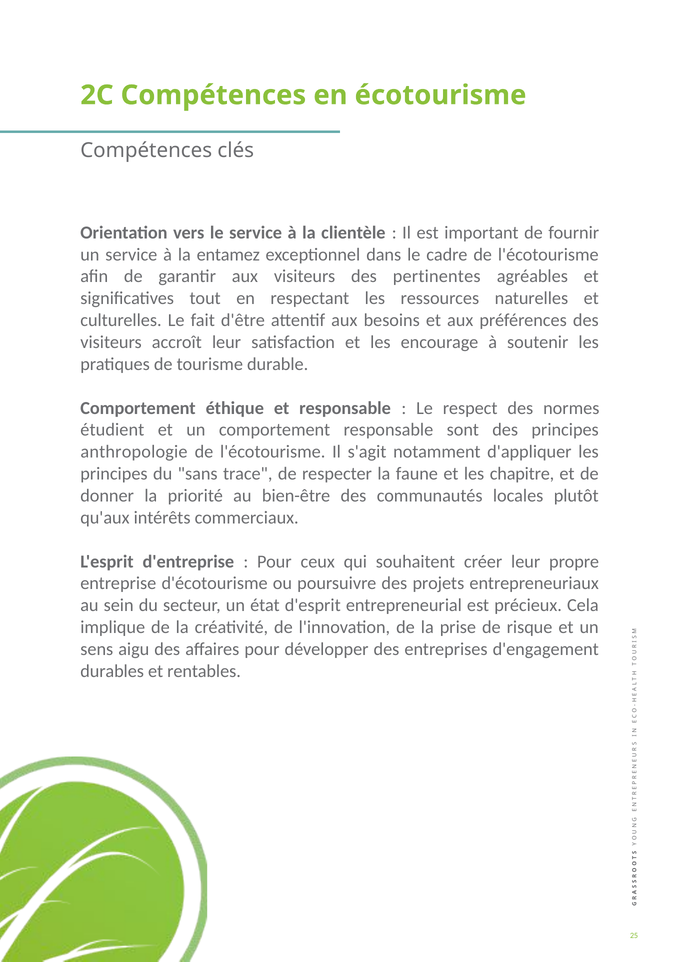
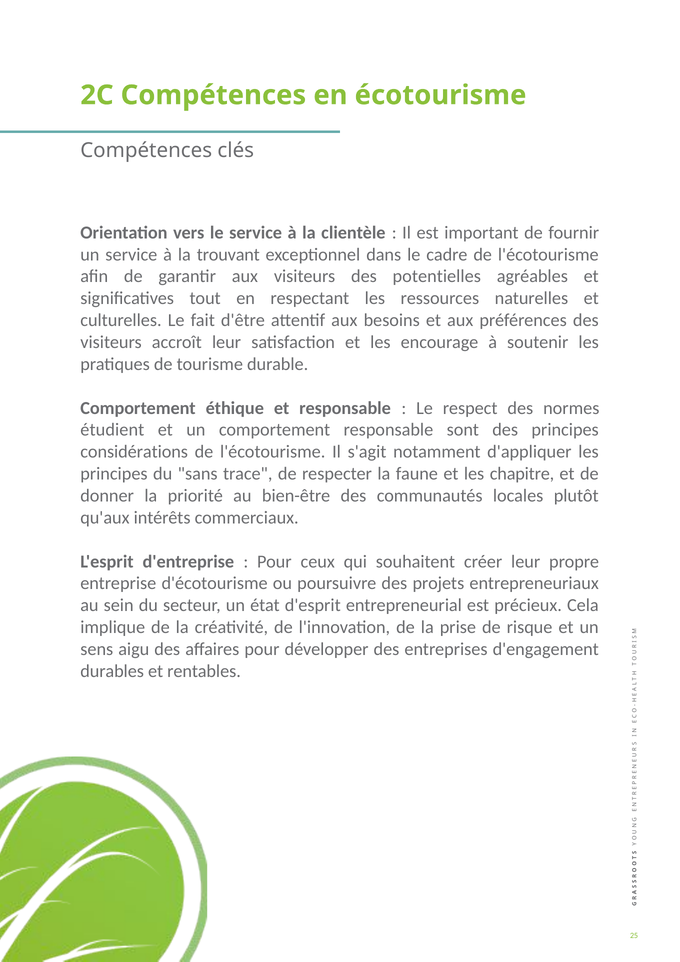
entamez: entamez -> trouvant
pertinentes: pertinentes -> potentielles
anthropologie: anthropologie -> considérations
